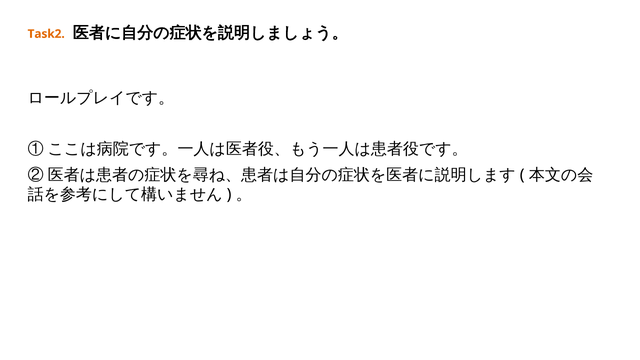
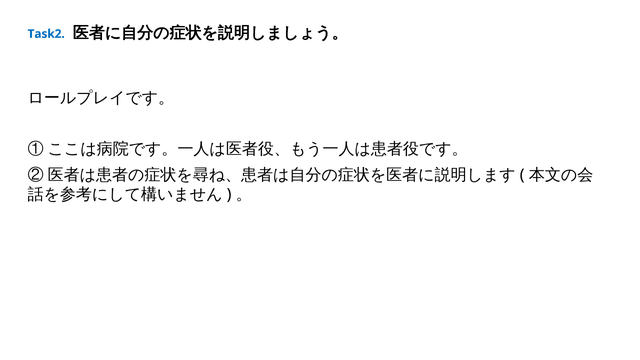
Task2 colour: orange -> blue
